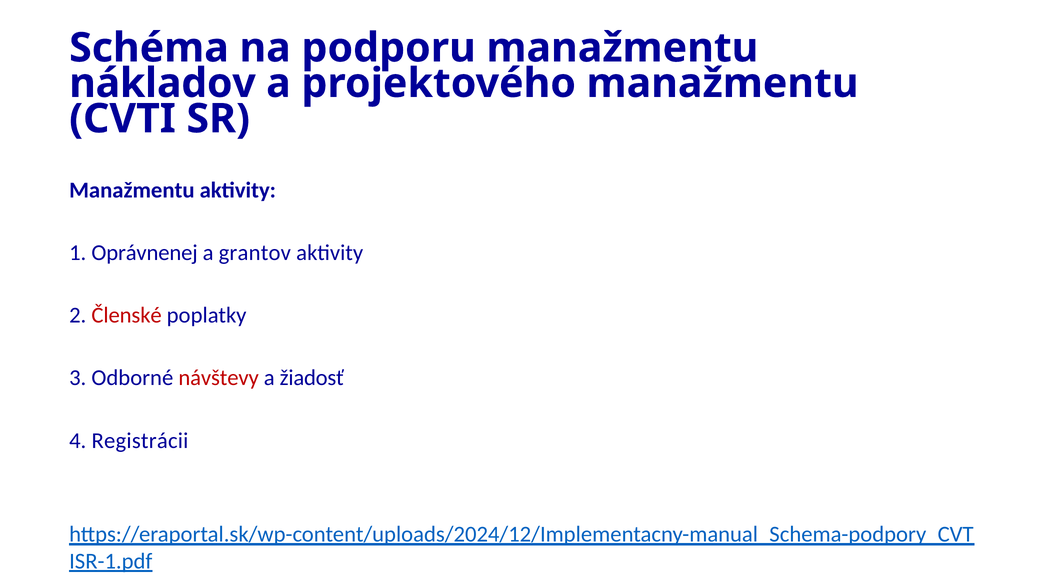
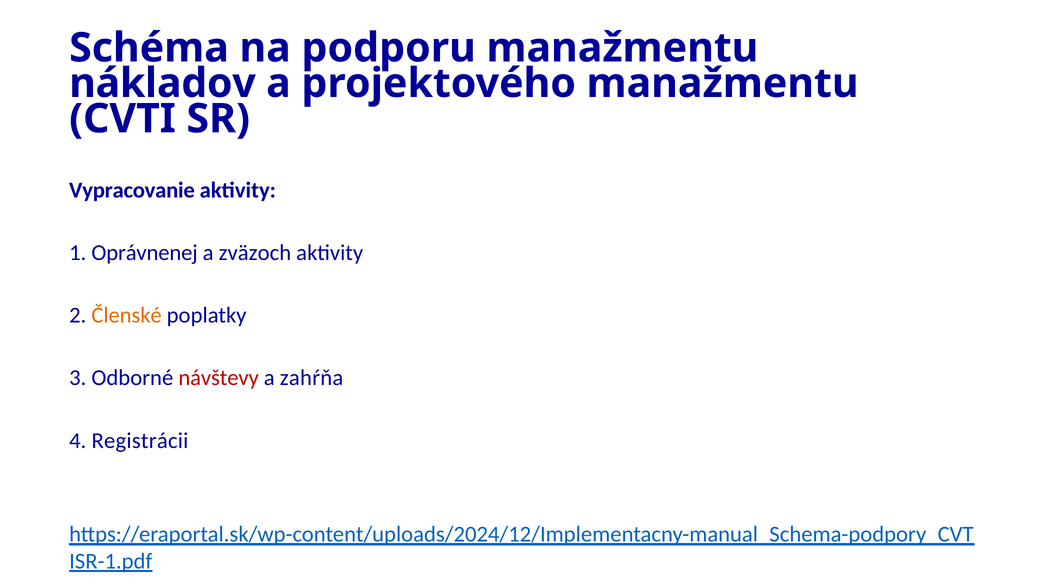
Manažmentu at (132, 190): Manažmentu -> Vypracovanie
grantov: grantov -> zväzoch
Členské colour: red -> orange
žiadosť: žiadosť -> zahŕňa
